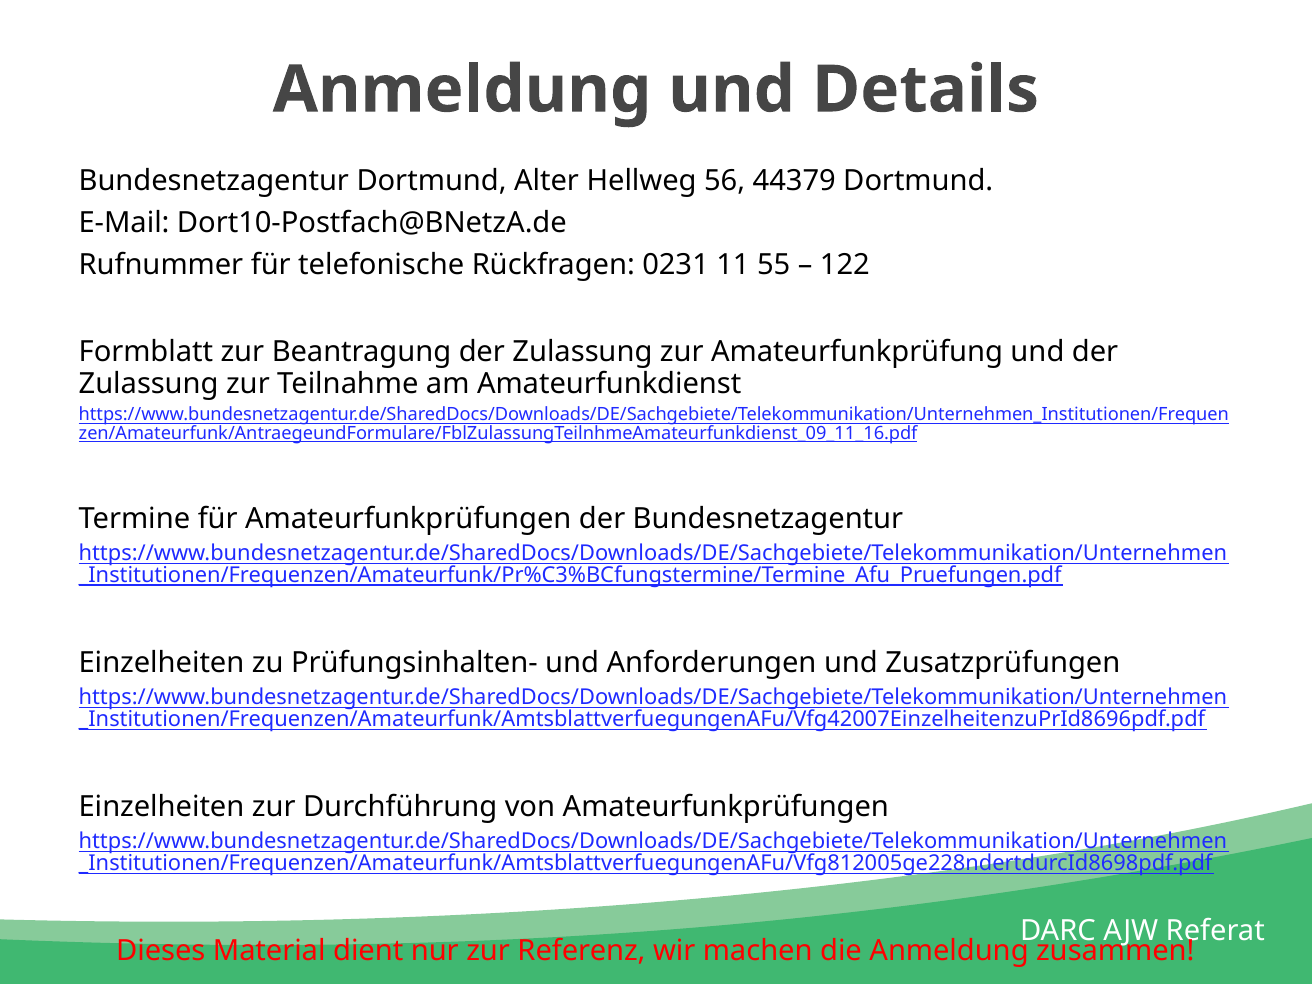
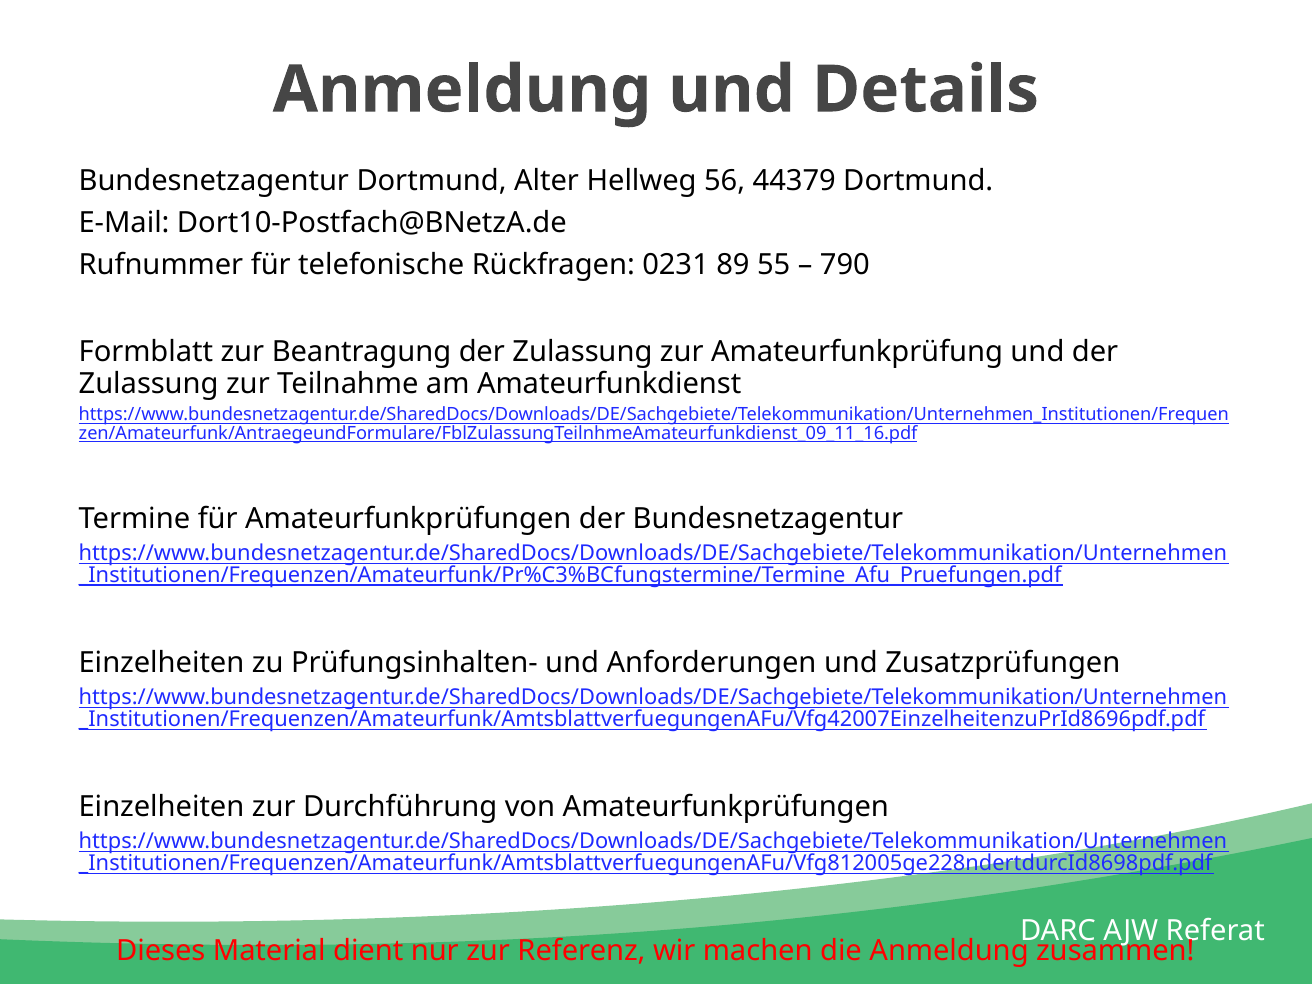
11: 11 -> 89
122: 122 -> 790
